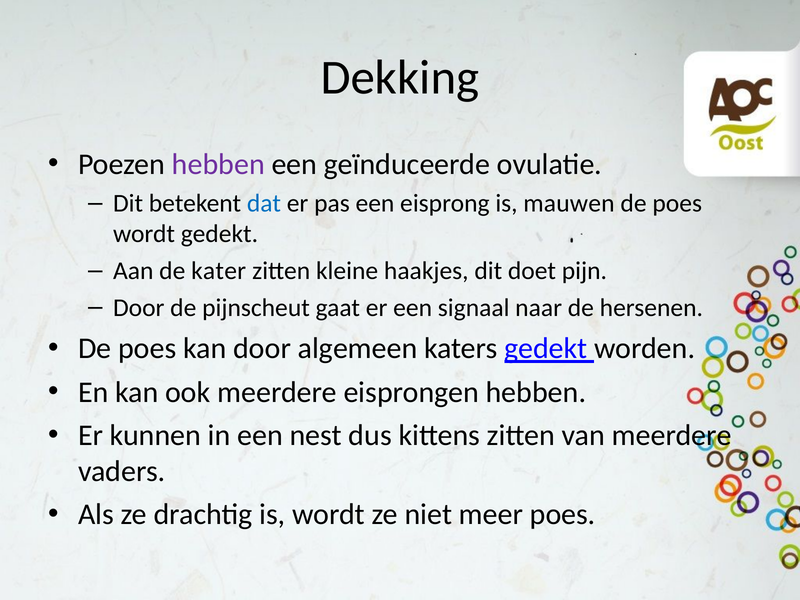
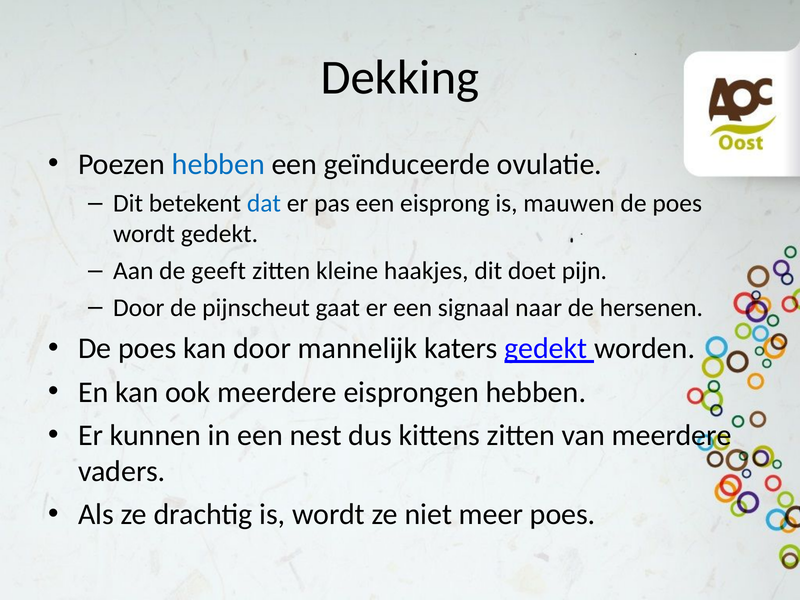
hebben at (218, 164) colour: purple -> blue
kater: kater -> geeft
algemeen: algemeen -> mannelijk
